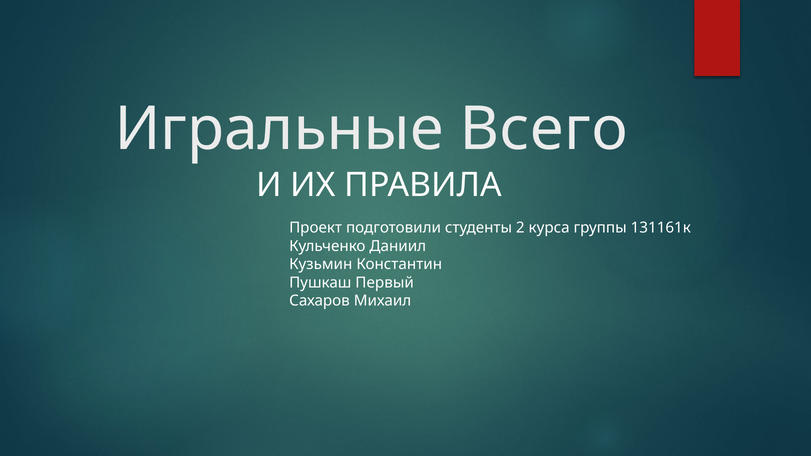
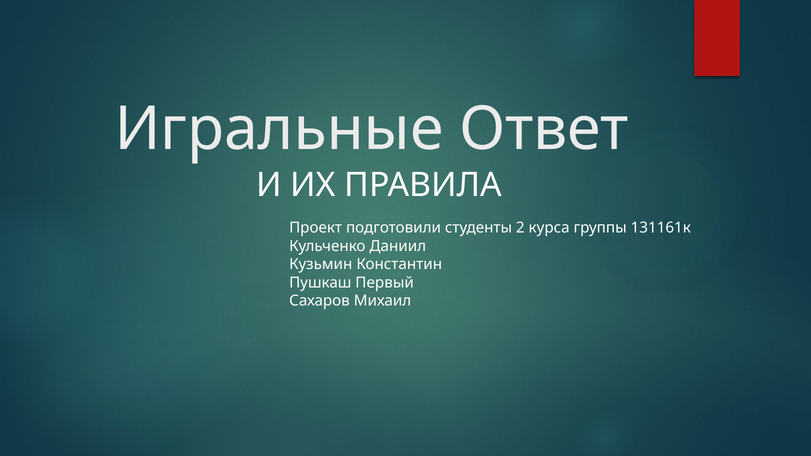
Всего: Всего -> Ответ
